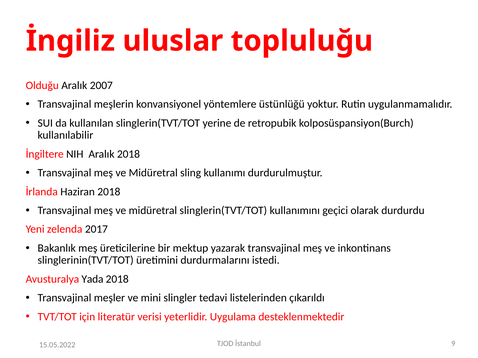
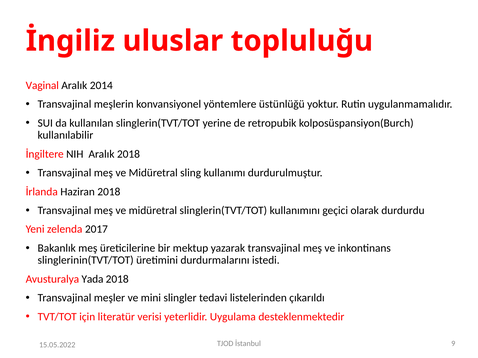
Olduğu: Olduğu -> Vaginal
2007: 2007 -> 2014
